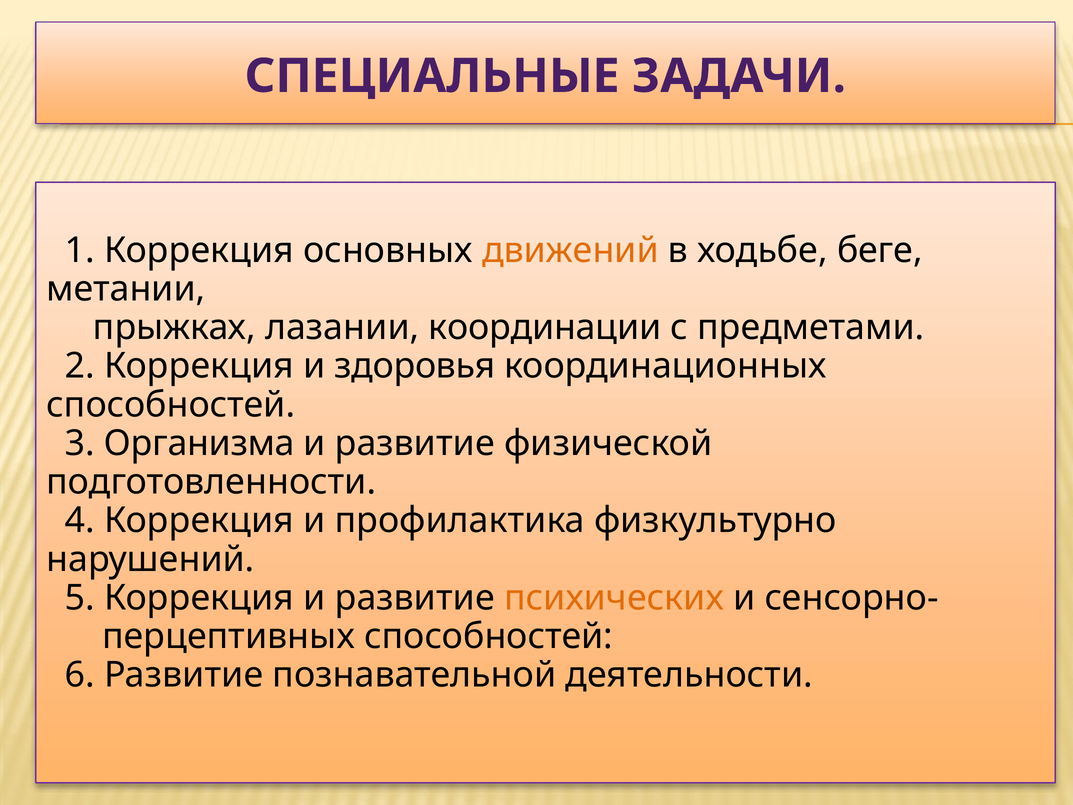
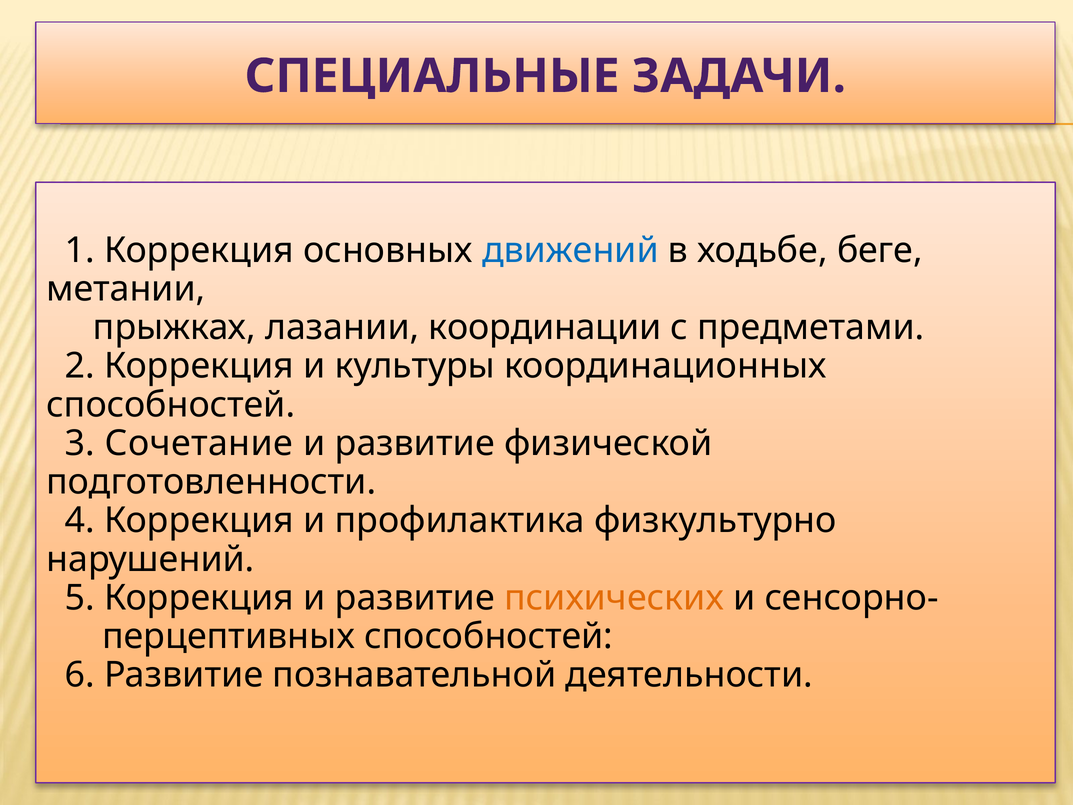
движений colour: orange -> blue
здоровья: здоровья -> культуры
Организма: Организма -> Сочетание
